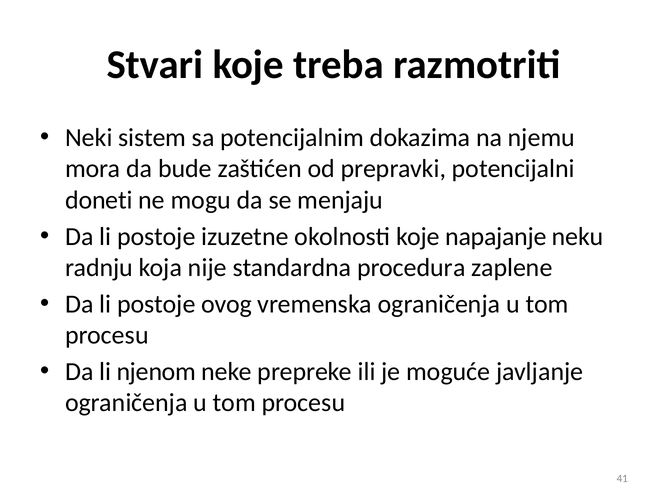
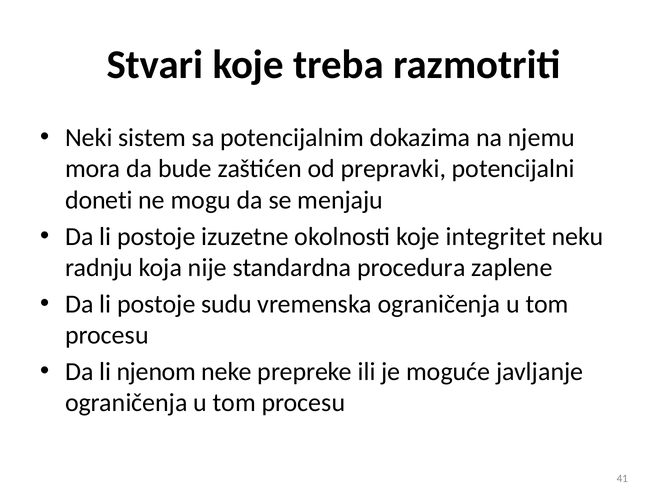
napajanje: napajanje -> integritet
ovog: ovog -> sudu
